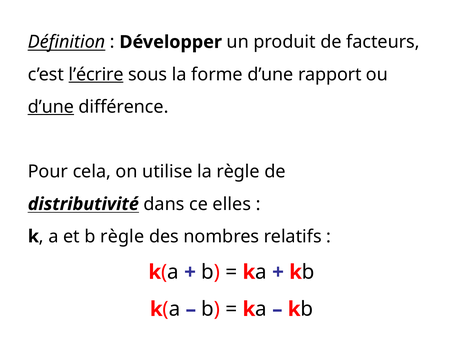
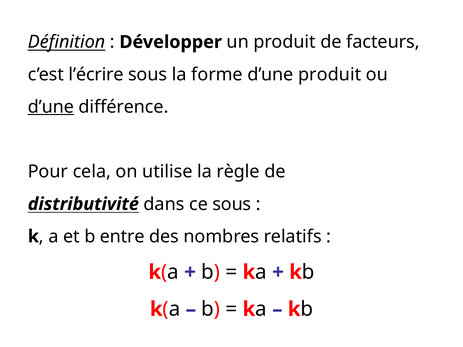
l’écrire underline: present -> none
d’une rapport: rapport -> produit
ce elles: elles -> sous
b règle: règle -> entre
